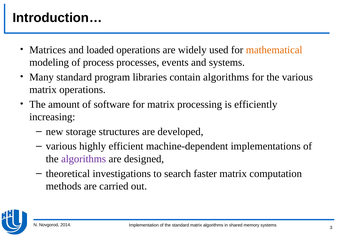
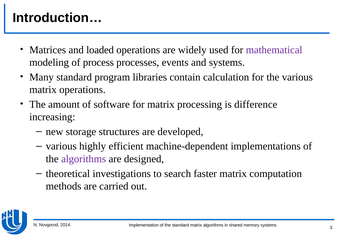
mathematical colour: orange -> purple
contain algorithms: algorithms -> calculation
efficiently: efficiently -> difference
